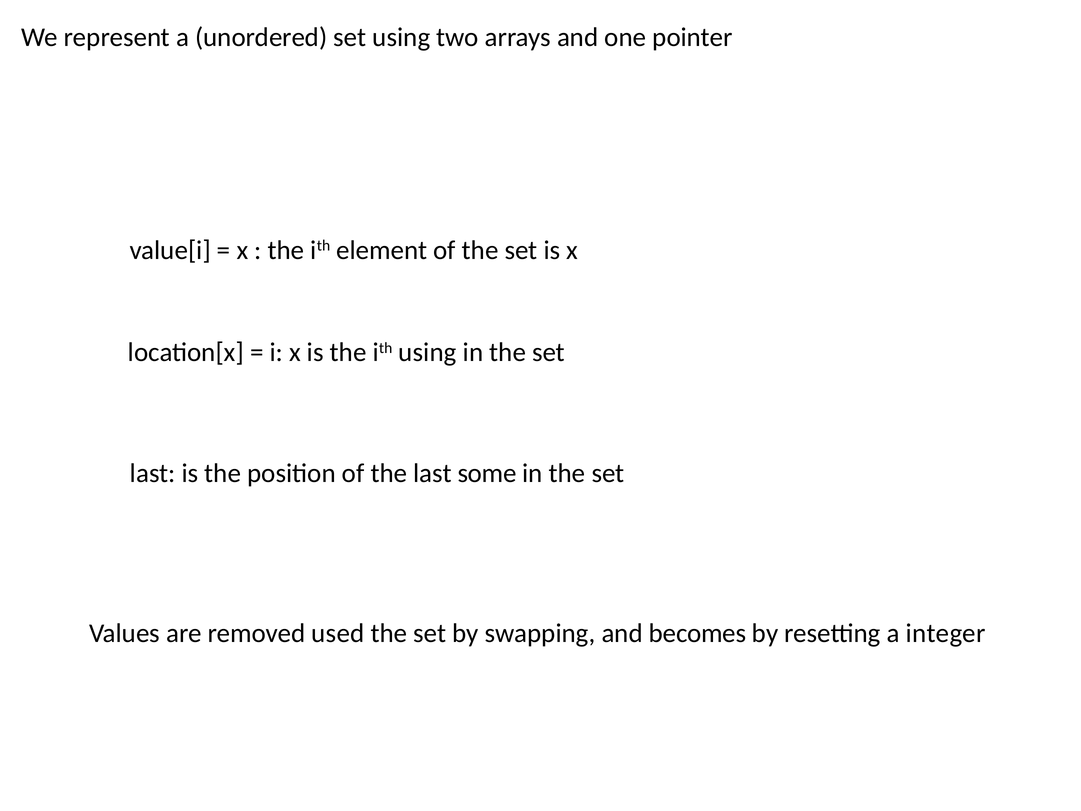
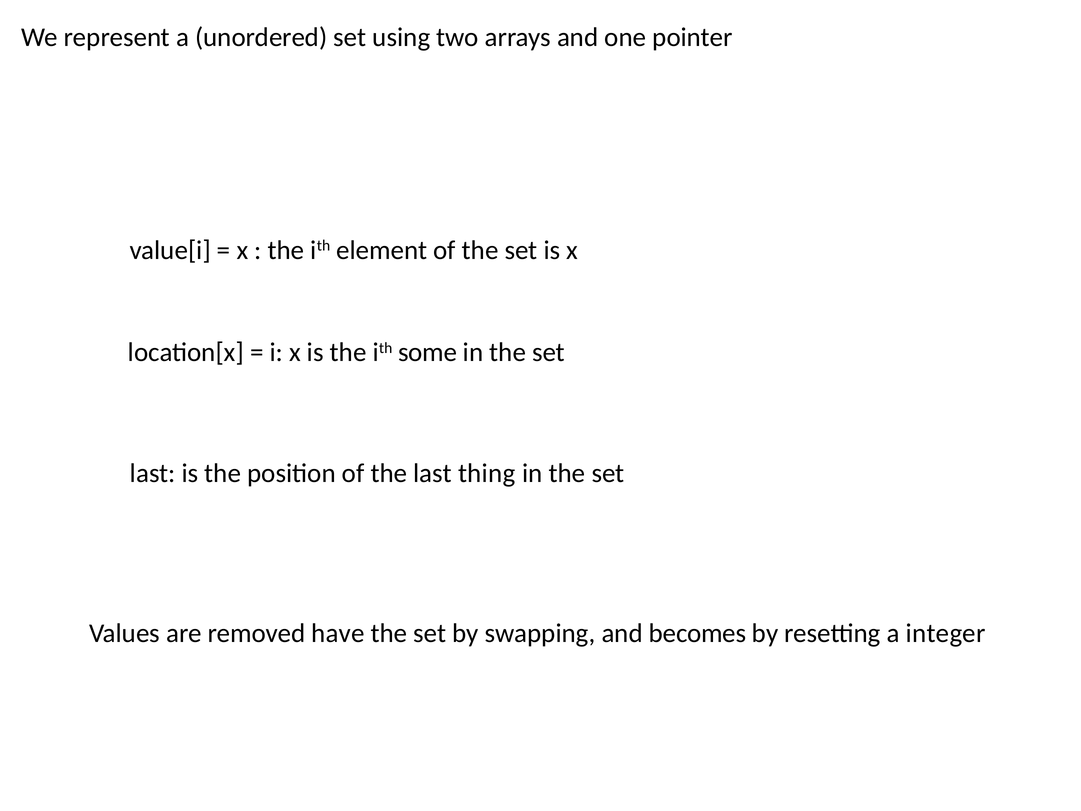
ith using: using -> some
some: some -> thing
used: used -> have
